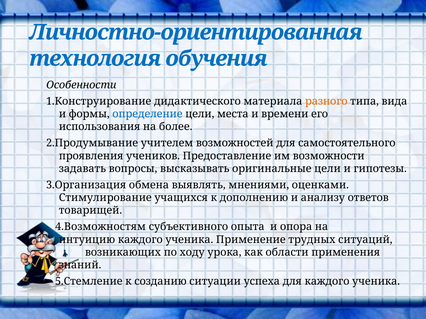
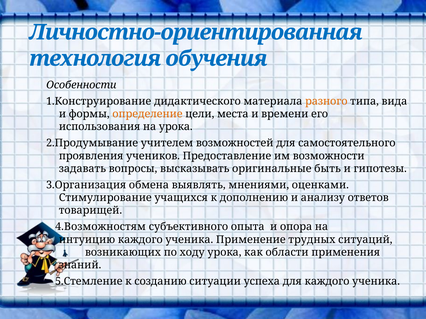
определение colour: blue -> orange
на более: более -> урока
оригинальные цели: цели -> быть
